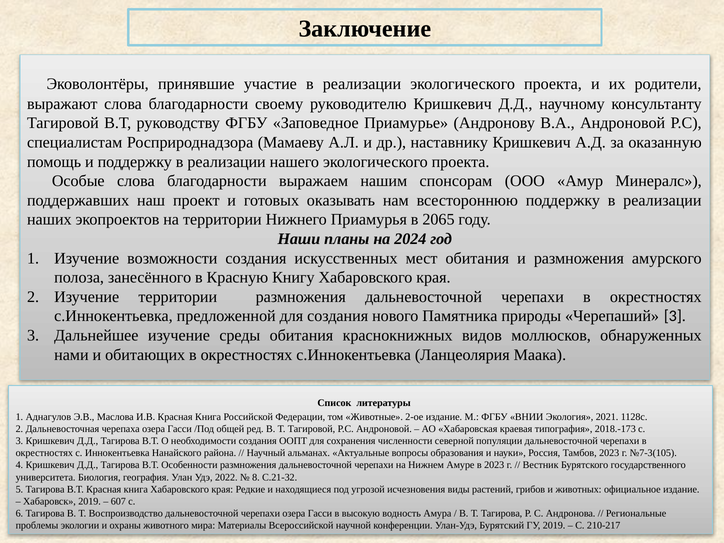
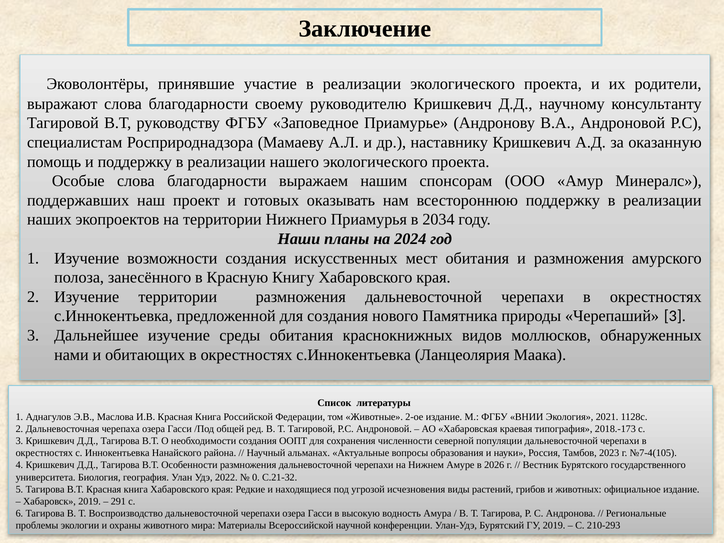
2065: 2065 -> 2034
№7-3(105: №7-3(105 -> №7-4(105
в 2023: 2023 -> 2026
8: 8 -> 0
607: 607 -> 291
210-217: 210-217 -> 210-293
